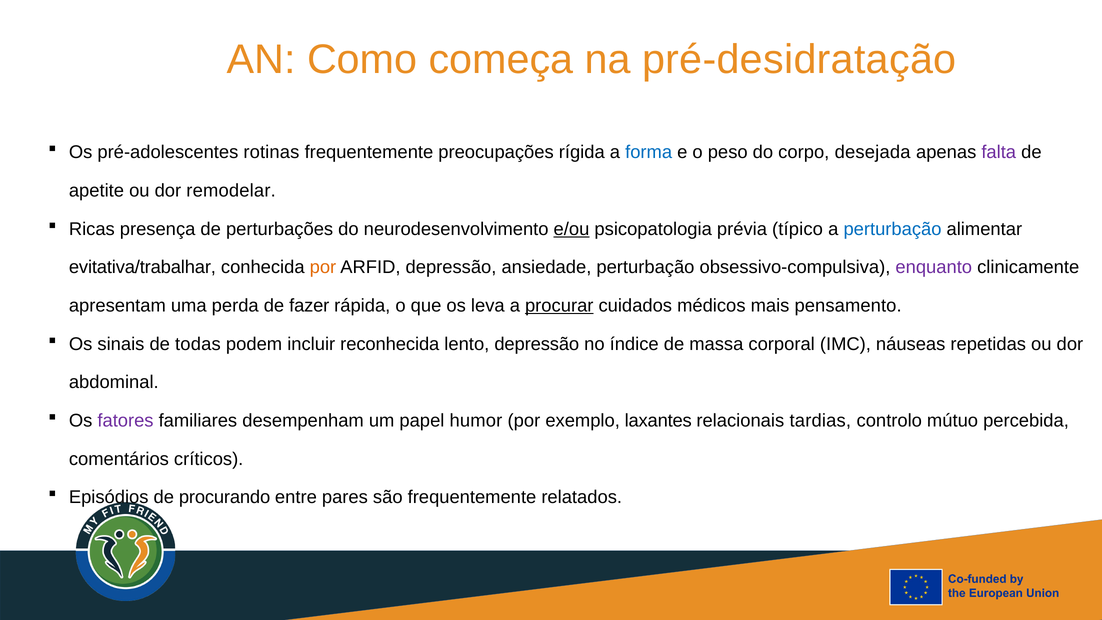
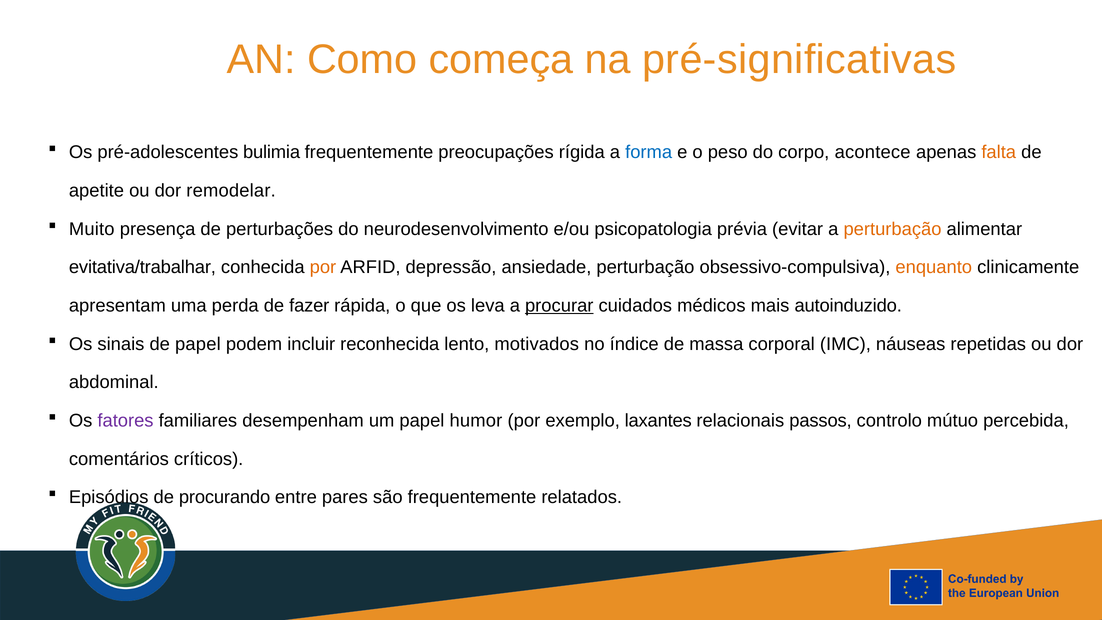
pré-desidratação: pré-desidratação -> pré-significativas
rotinas: rotinas -> bulimia
desejada: desejada -> acontece
falta colour: purple -> orange
Ricas: Ricas -> Muito
e/ou underline: present -> none
típico: típico -> evitar
perturbação at (893, 229) colour: blue -> orange
enquanto colour: purple -> orange
pensamento: pensamento -> autoinduzido
de todas: todas -> papel
lento depressão: depressão -> motivados
tardias: tardias -> passos
